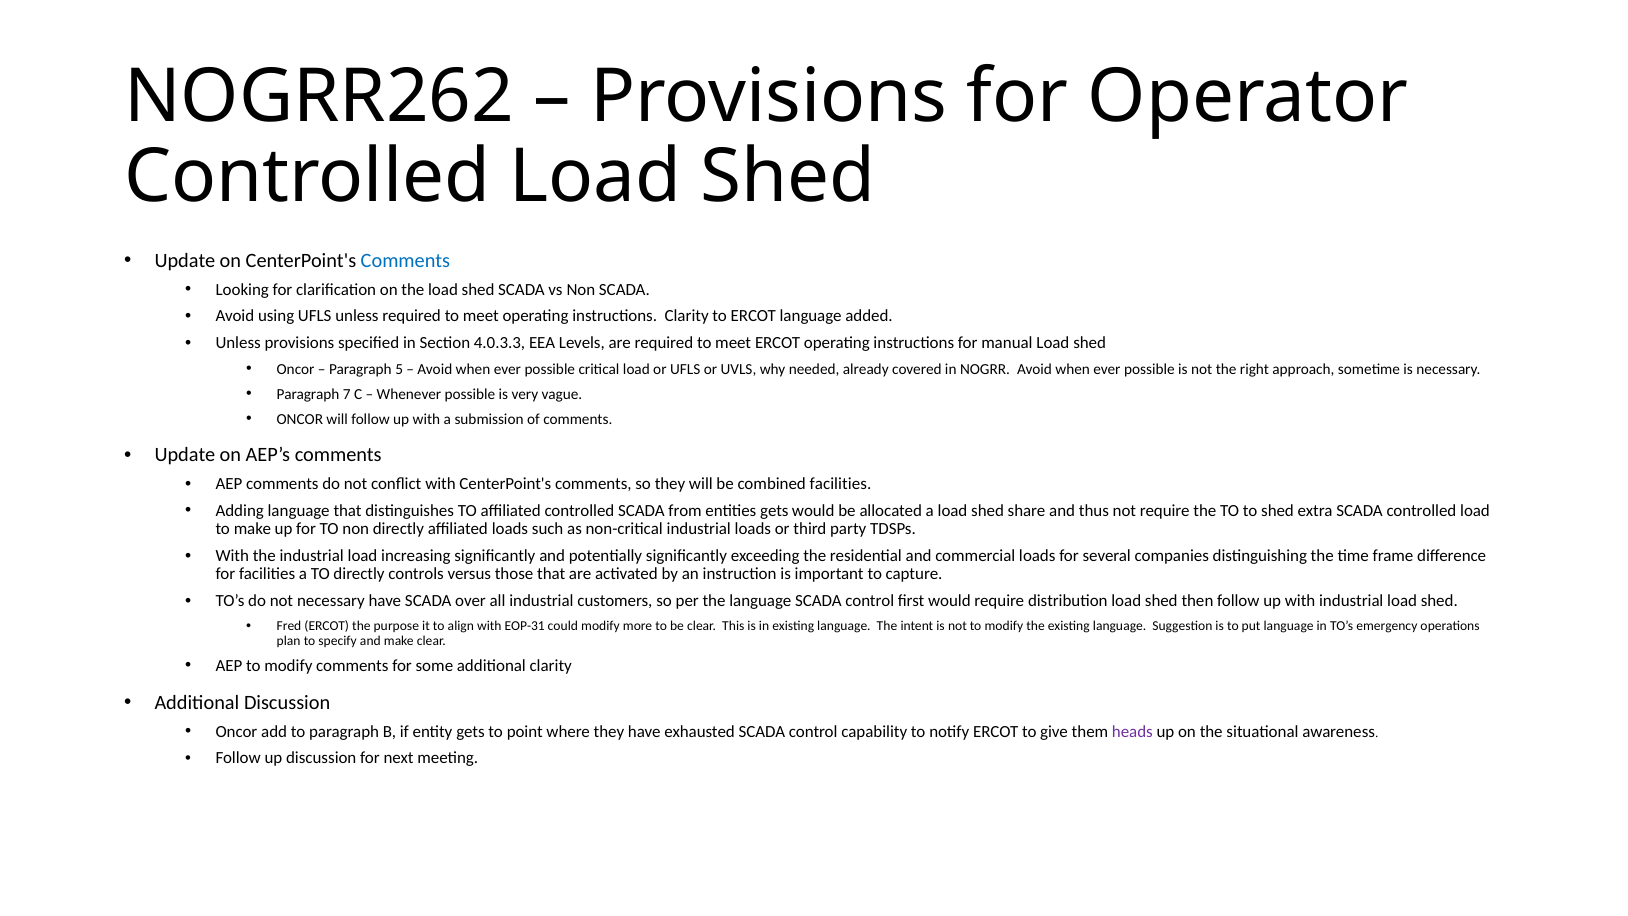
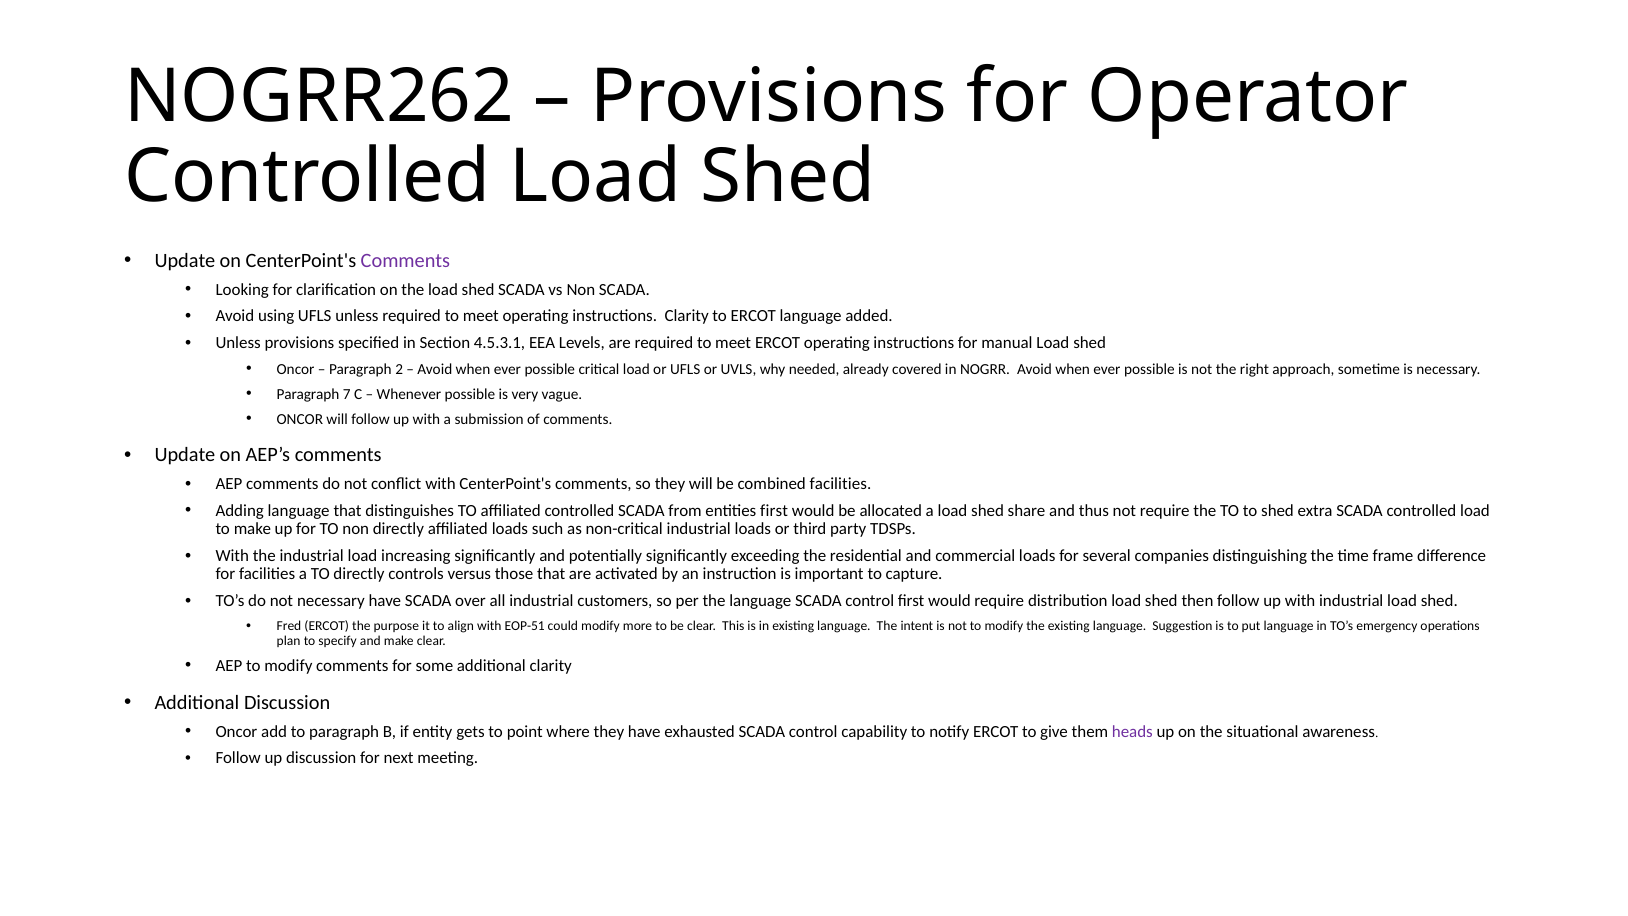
Comments at (405, 261) colour: blue -> purple
4.0.3.3: 4.0.3.3 -> 4.5.3.1
5: 5 -> 2
entities gets: gets -> first
EOP-31: EOP-31 -> EOP-51
